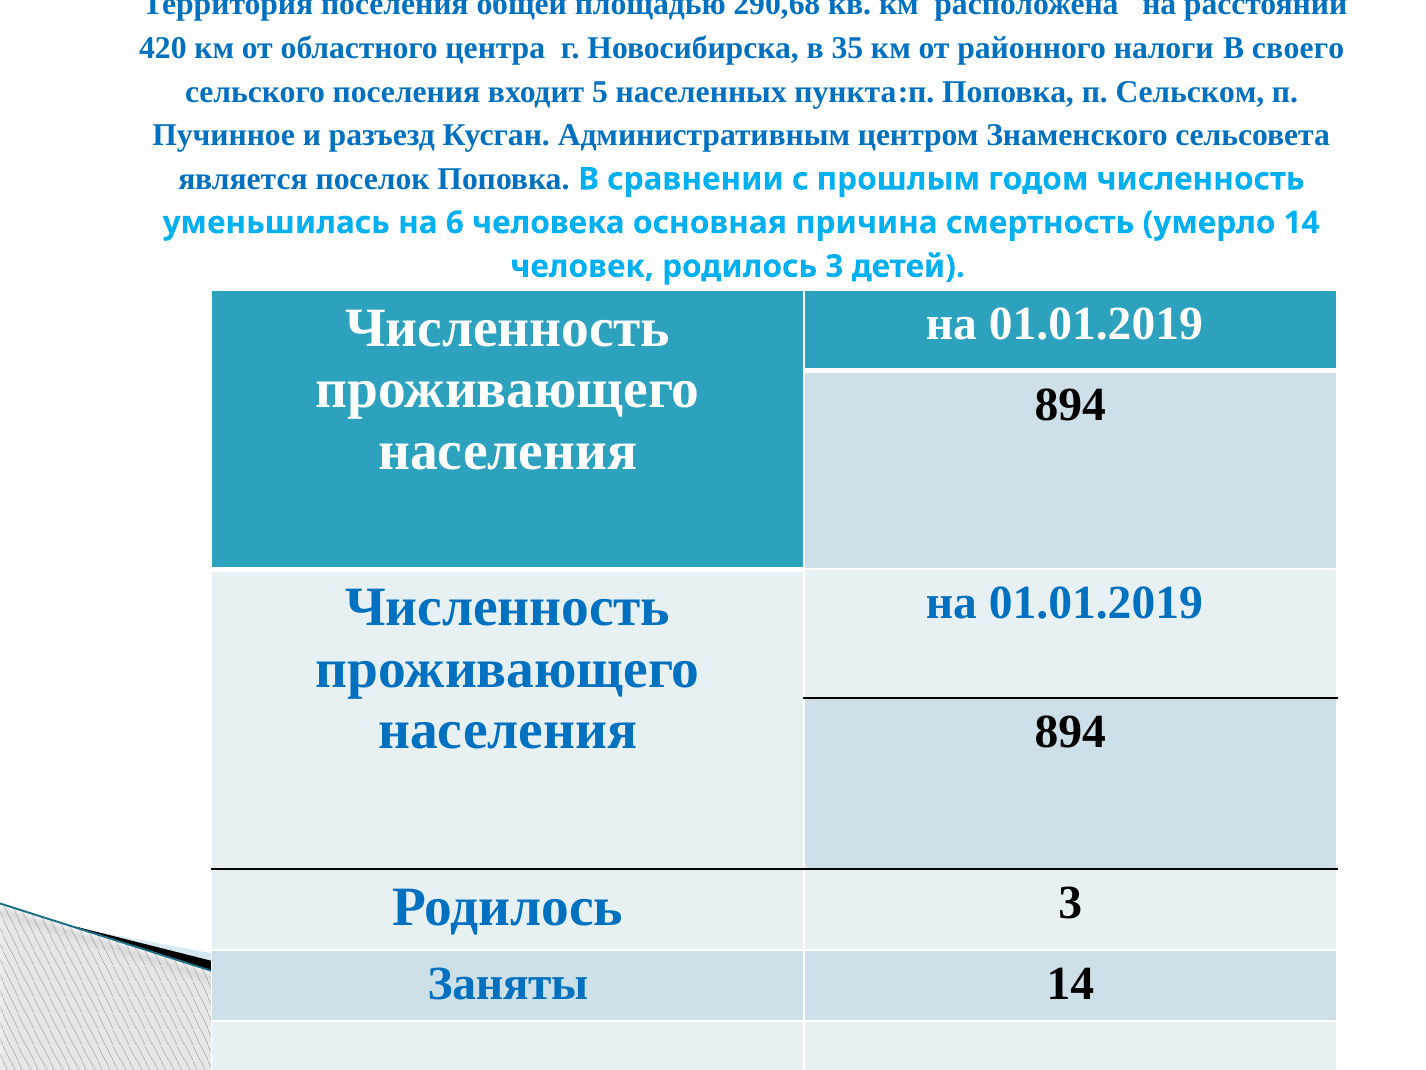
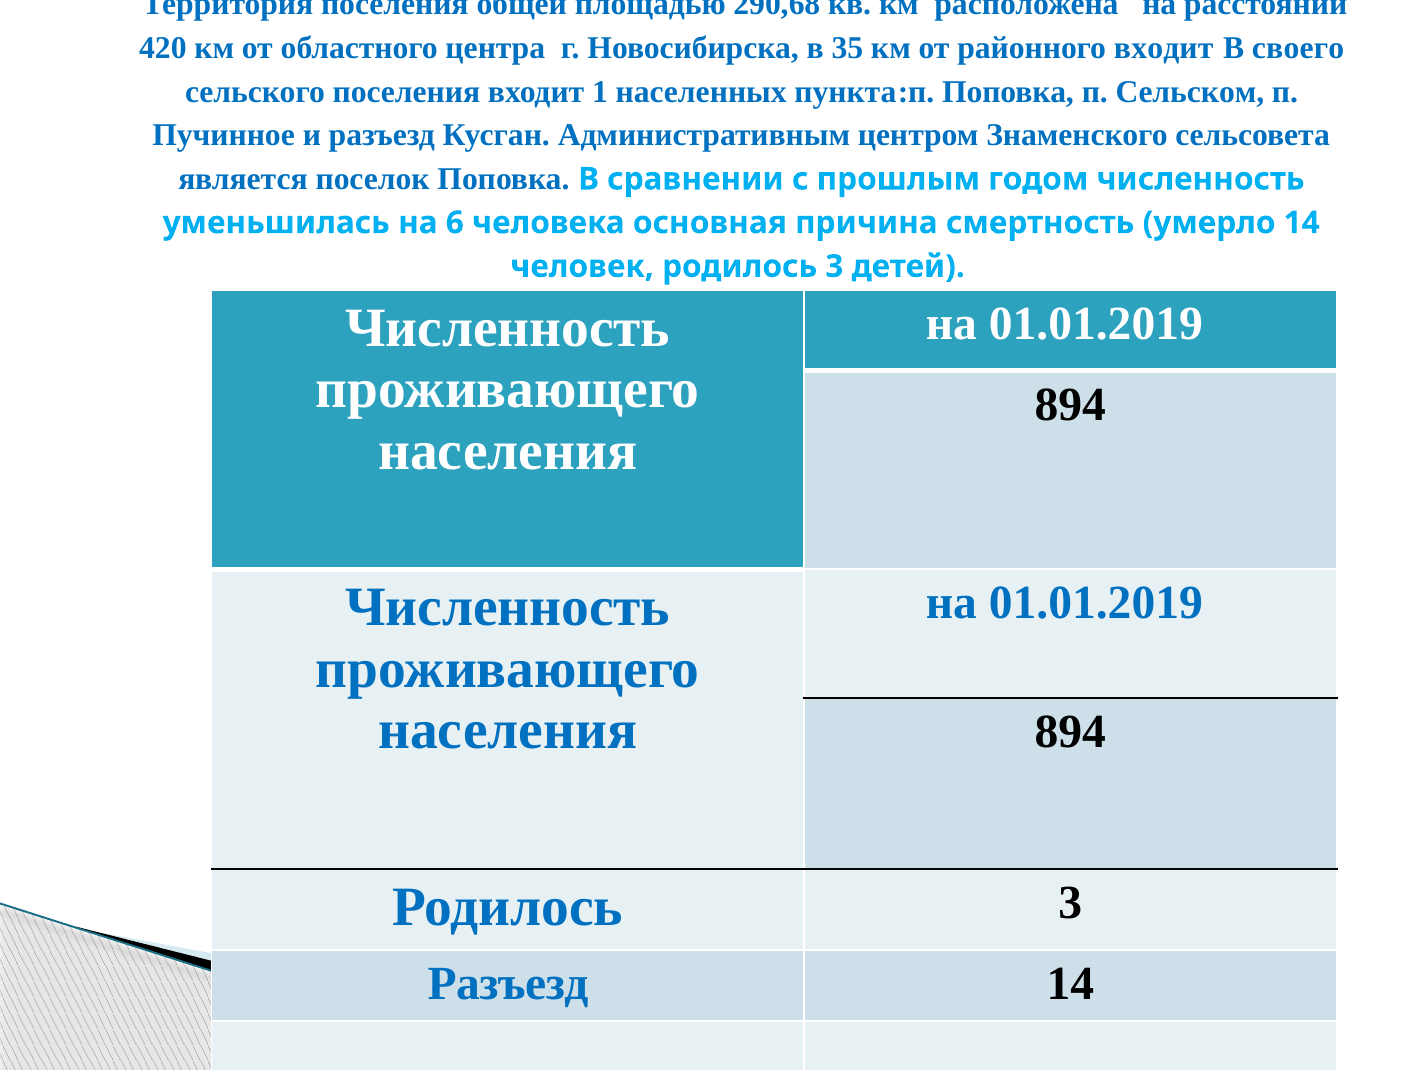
районного налоги: налоги -> входит
5: 5 -> 1
Заняты at (508, 983): Заняты -> Разъезд
